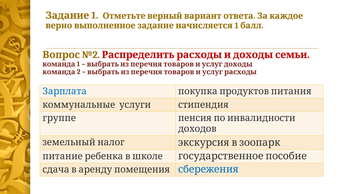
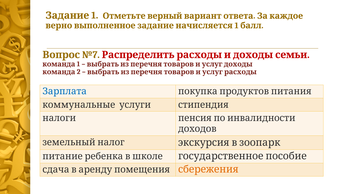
№2: №2 -> №7
группе: группе -> налоги
сбережения colour: blue -> orange
